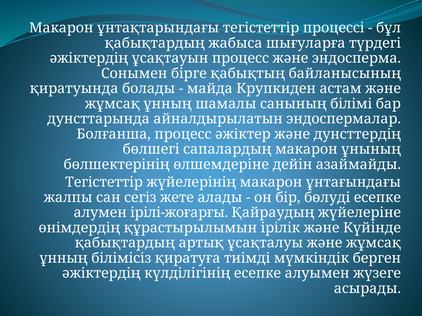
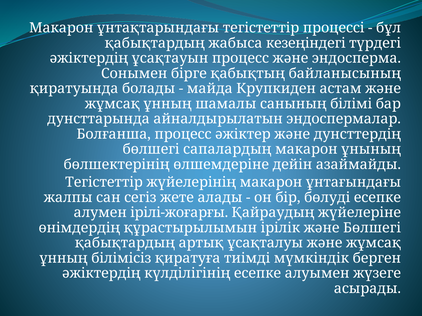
шығуларға: шығуларға -> кезеңiндегi
және Күйiнде: Күйiнде -> Бөлшегi
